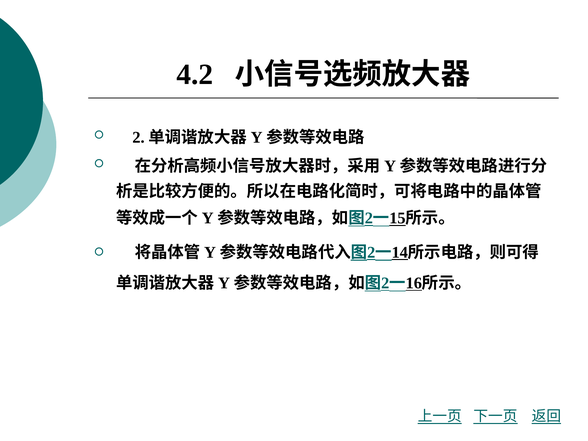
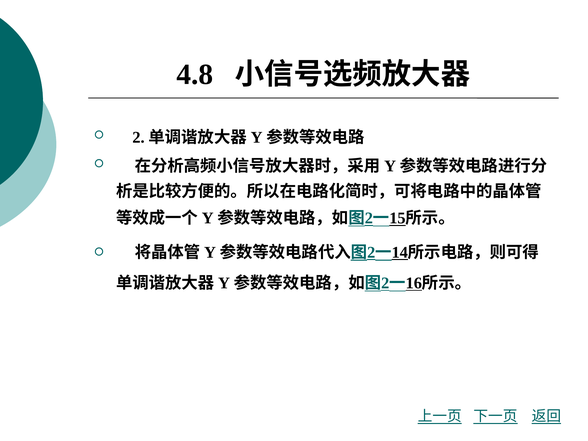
4.2: 4.2 -> 4.8
